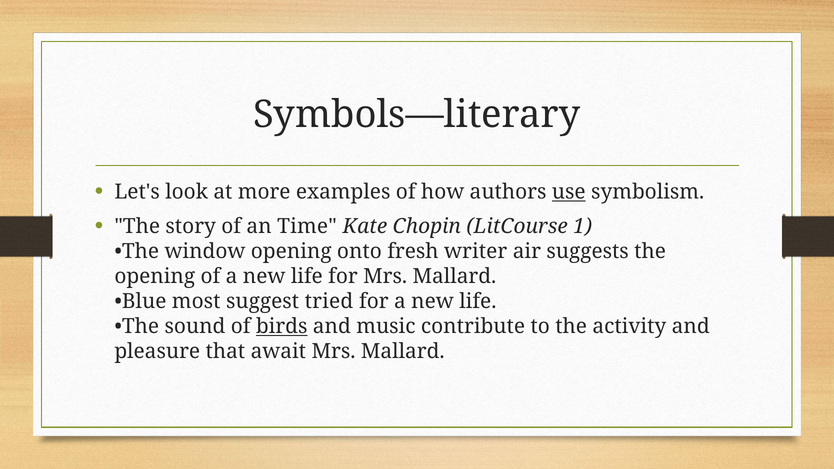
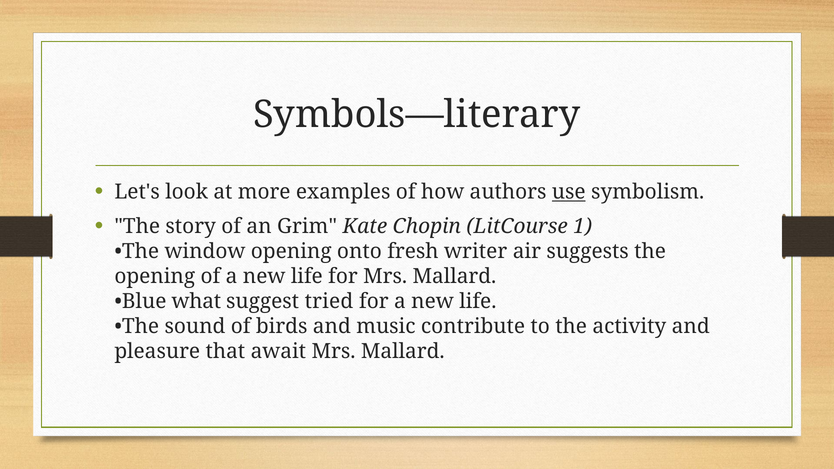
Time: Time -> Grim
most: most -> what
birds underline: present -> none
